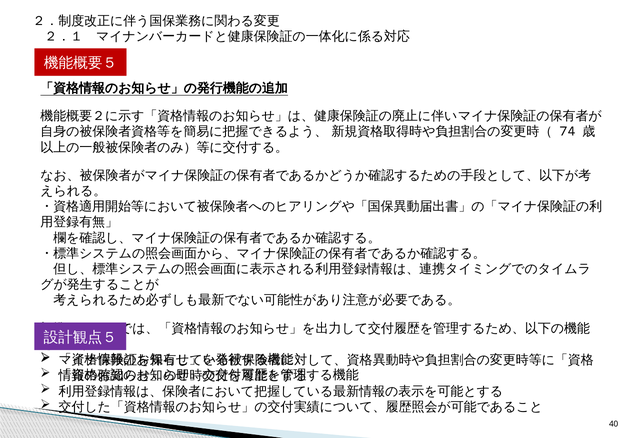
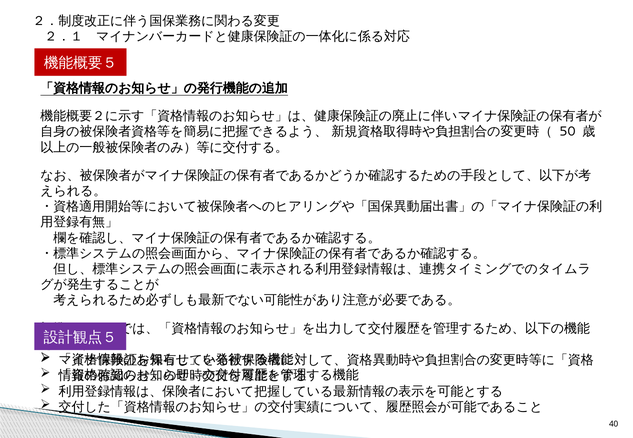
74: 74 -> 50
